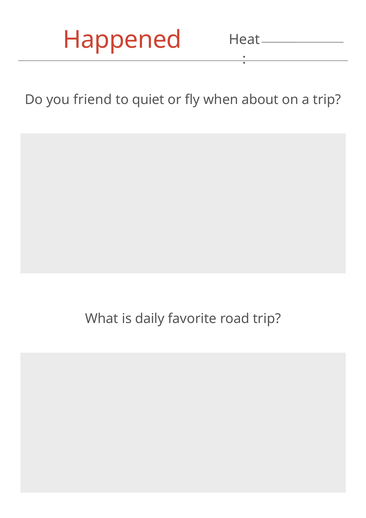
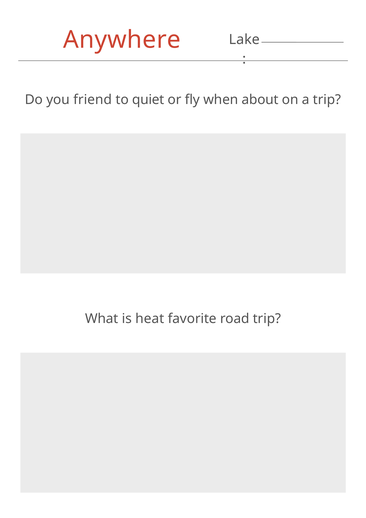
Happened: Happened -> Anywhere
Heat: Heat -> Lake
daily: daily -> heat
